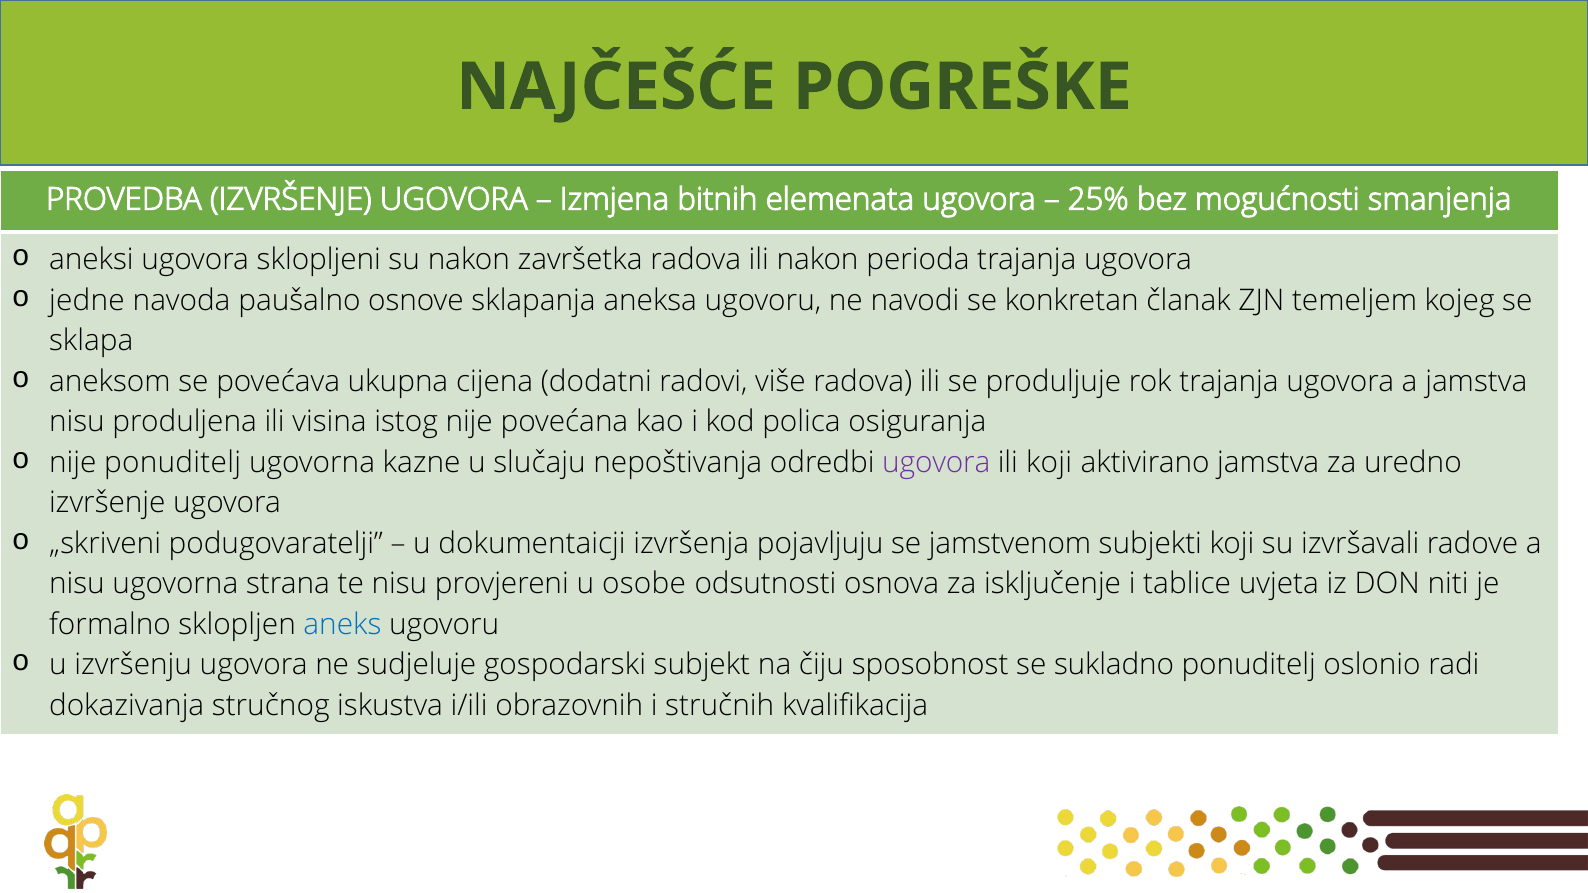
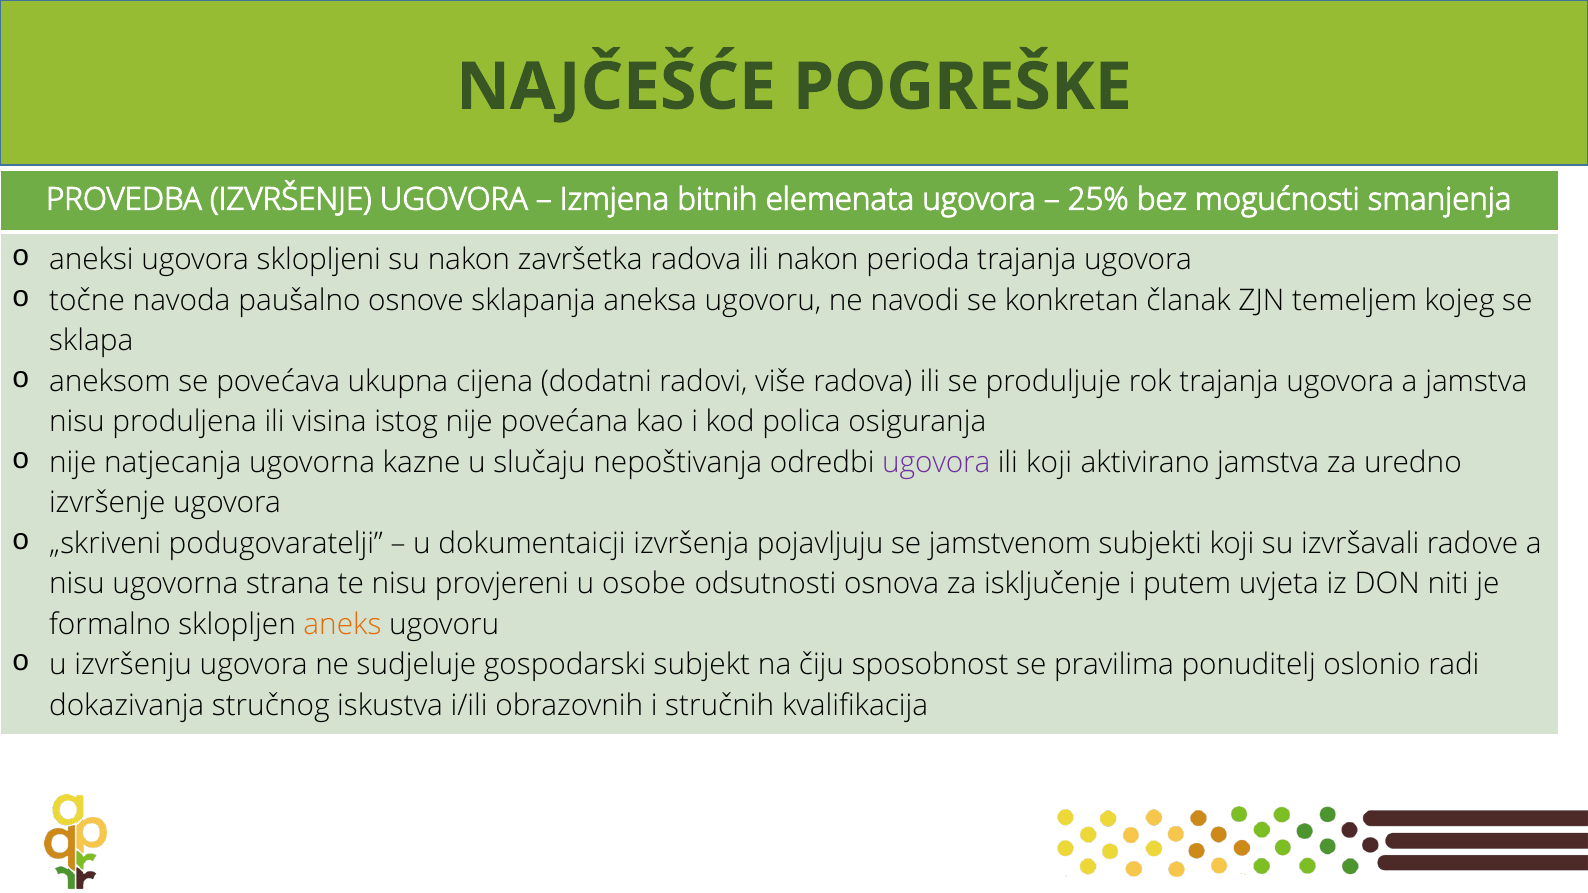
jedne: jedne -> točne
nije ponuditelj: ponuditelj -> natjecanja
tablice: tablice -> putem
aneks colour: blue -> orange
sukladno: sukladno -> pravilima
